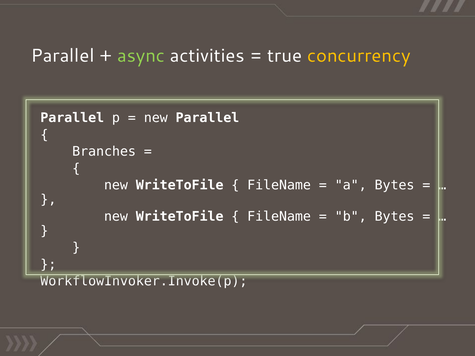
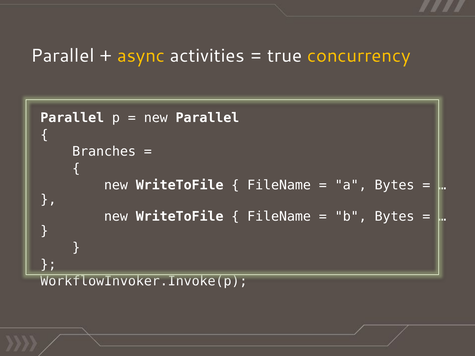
async colour: light green -> yellow
